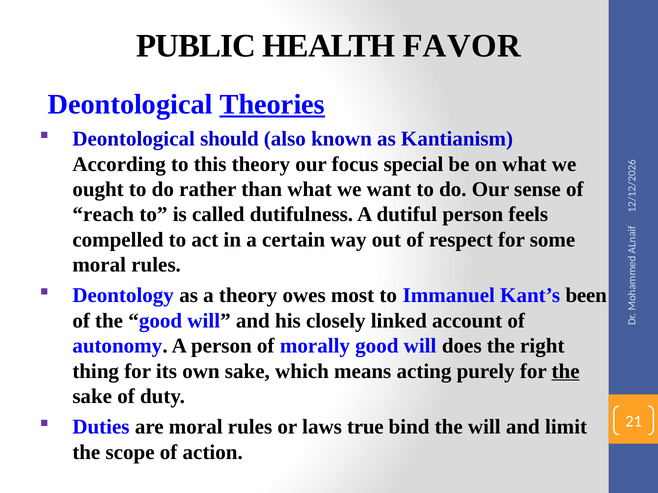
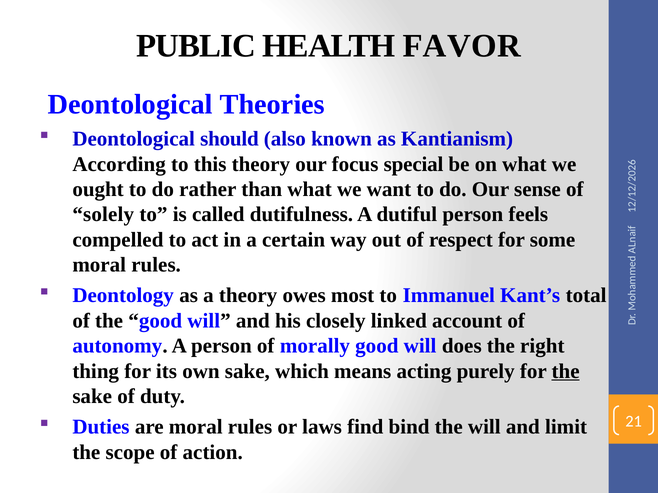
Theories underline: present -> none
reach: reach -> solely
been: been -> total
true: true -> find
